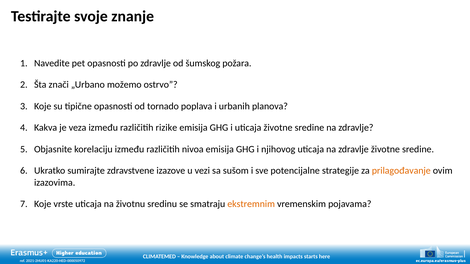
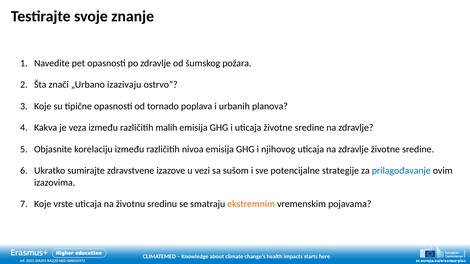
možemo: možemo -> izazivaju
rizike: rizike -> malih
prilagođavanje colour: orange -> blue
